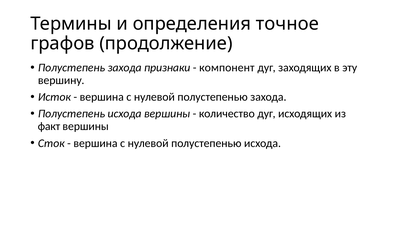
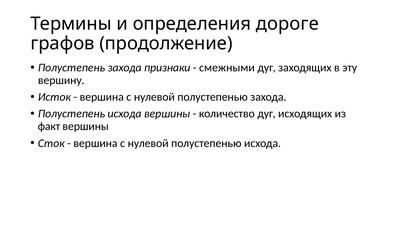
точное: точное -> дороге
компонент: компонент -> смежными
